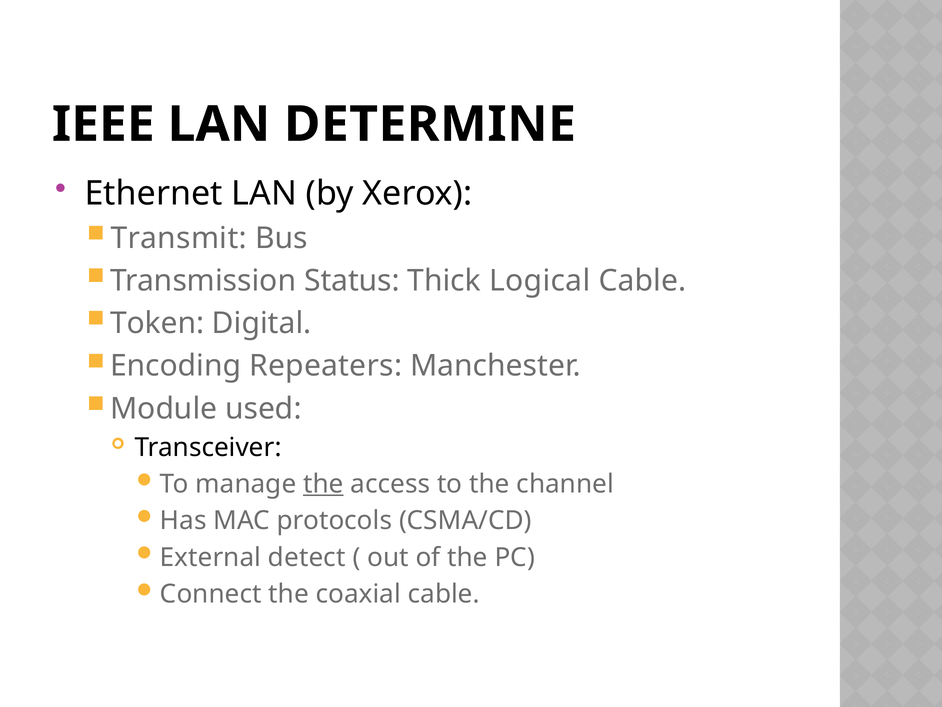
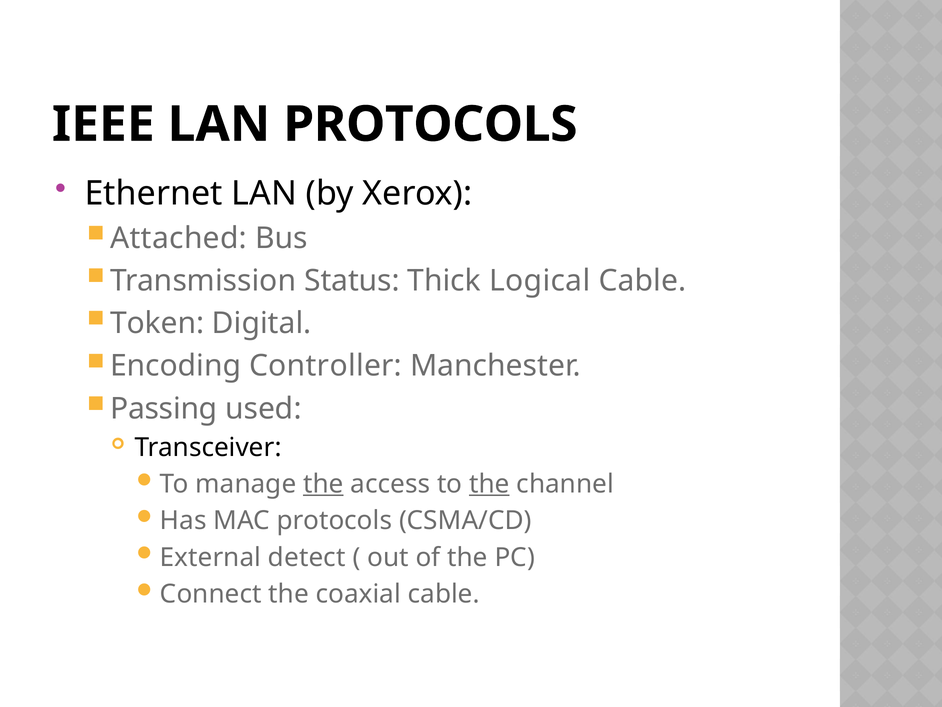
LAN DETERMINE: DETERMINE -> PROTOCOLS
Transmit: Transmit -> Attached
Repeaters: Repeaters -> Controller
Module: Module -> Passing
the at (489, 484) underline: none -> present
